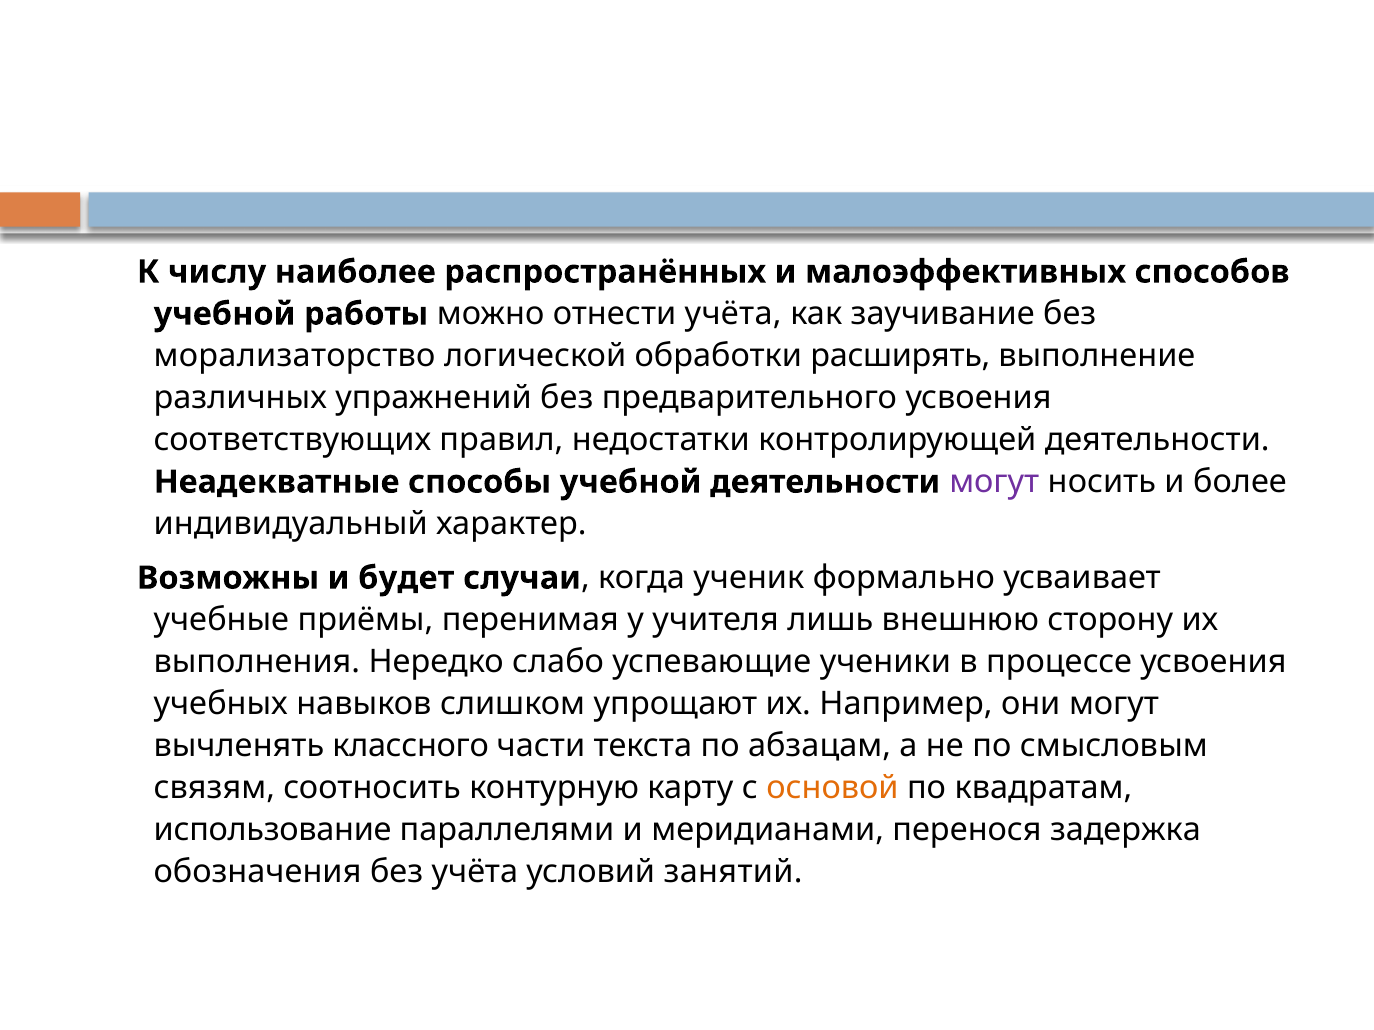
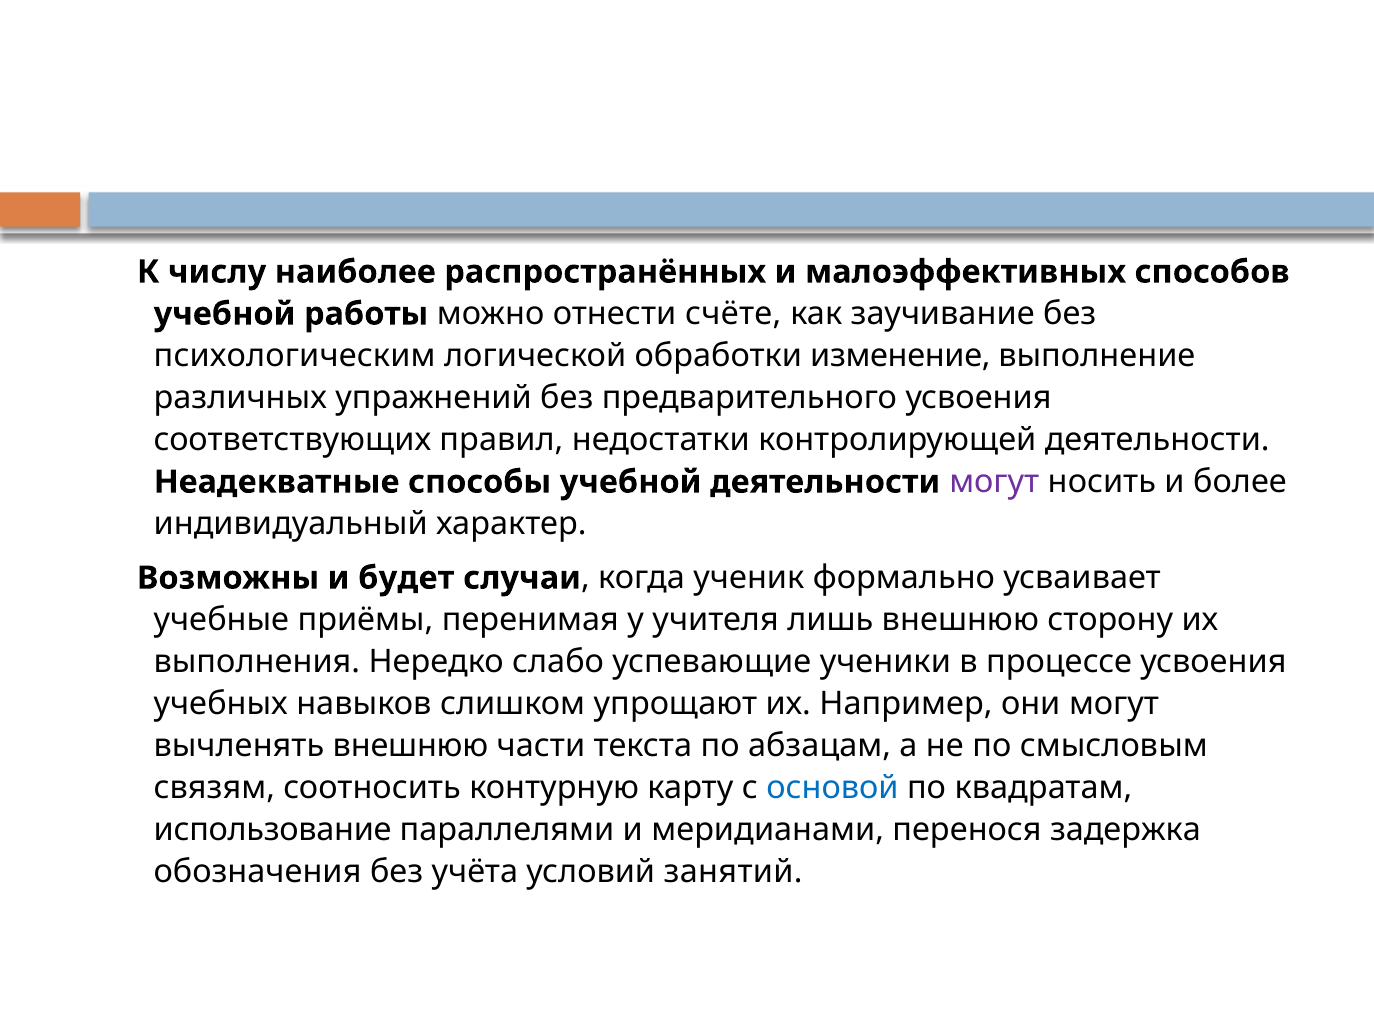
отнести учёта: учёта -> счёте
морализаторство: морализаторство -> психологическим
расширять: расширять -> изменение
вычленять классного: классного -> внешнюю
основой colour: orange -> blue
